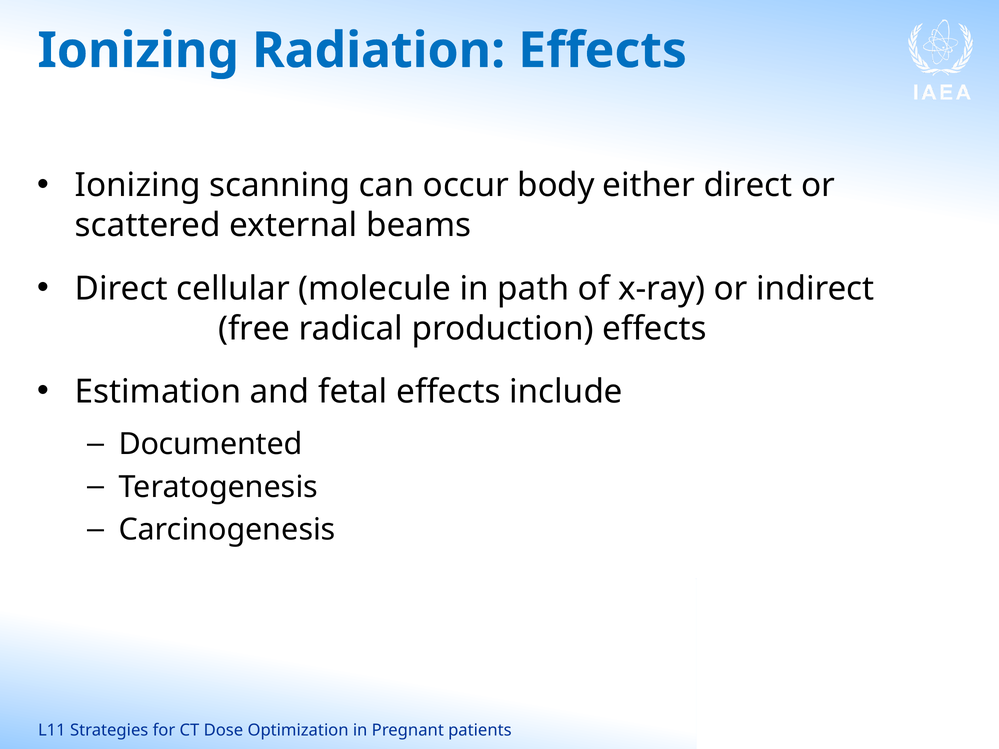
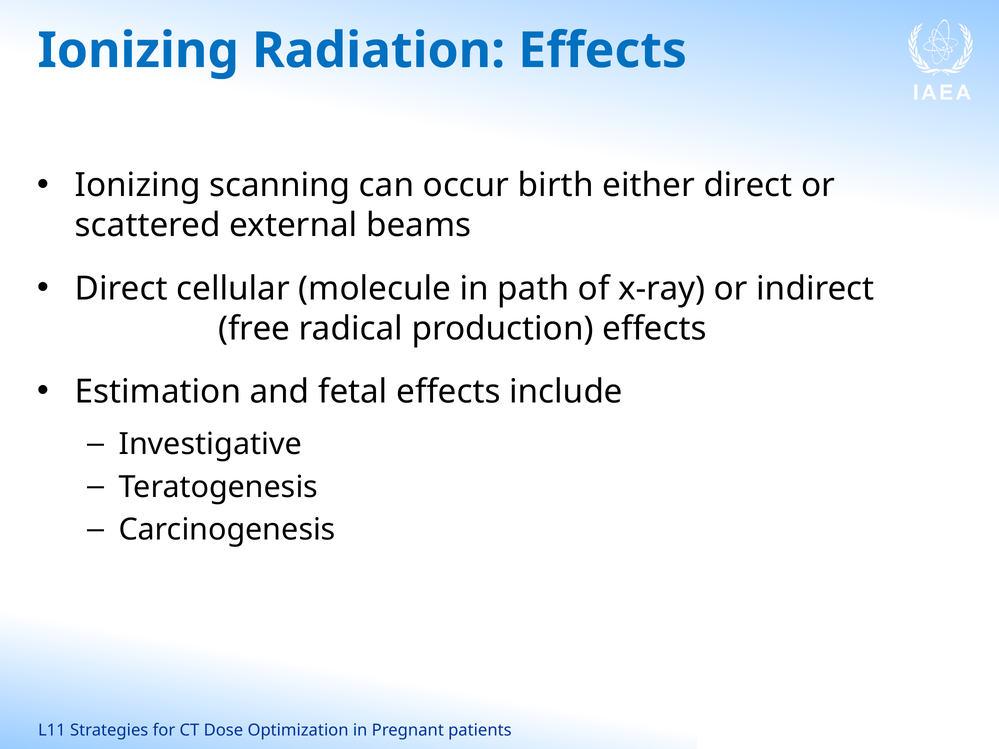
body: body -> birth
Documented: Documented -> Investigative
